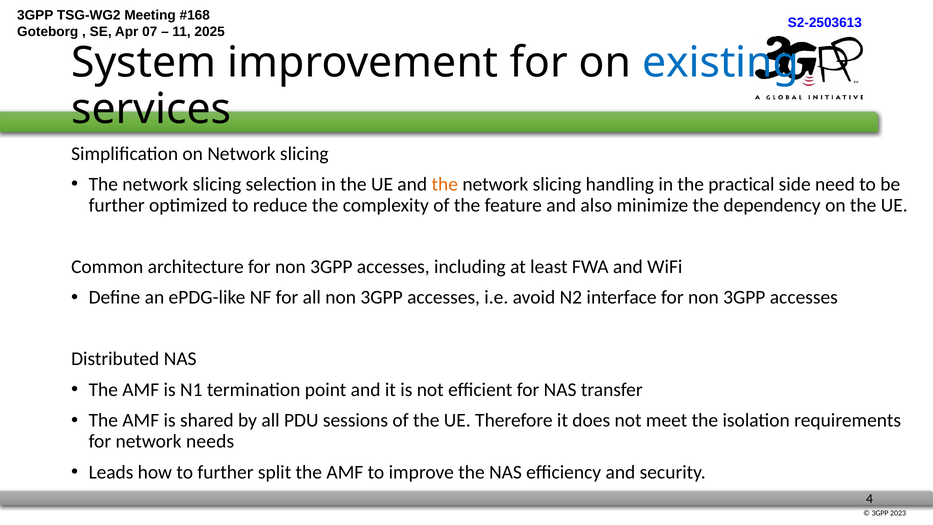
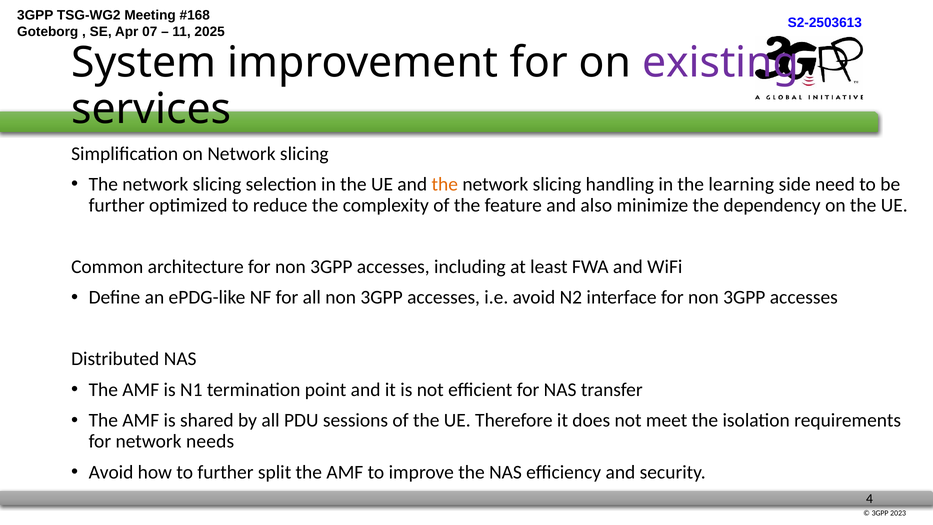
existing colour: blue -> purple
practical: practical -> learning
Leads at (111, 472): Leads -> Avoid
